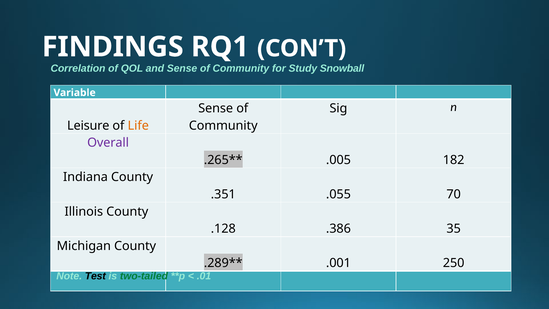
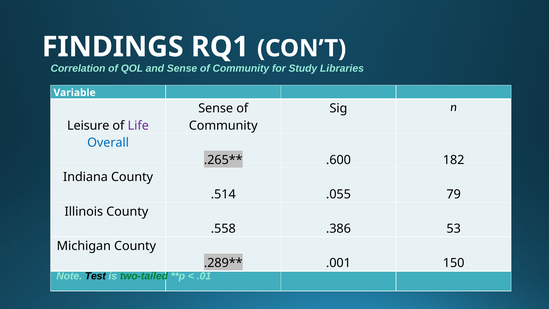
Snowball: Snowball -> Libraries
Life colour: orange -> purple
Overall colour: purple -> blue
.005: .005 -> .600
.351: .351 -> .514
70: 70 -> 79
.128: .128 -> .558
35: 35 -> 53
250: 250 -> 150
